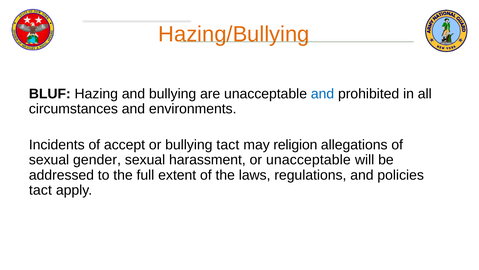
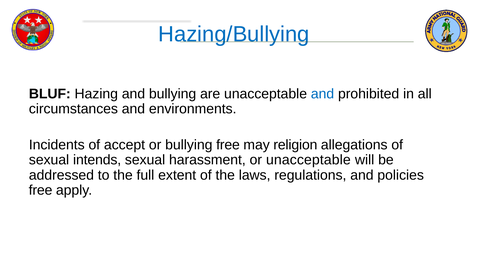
Hazing/Bullying colour: orange -> blue
bullying tact: tact -> free
gender: gender -> intends
tact at (40, 190): tact -> free
